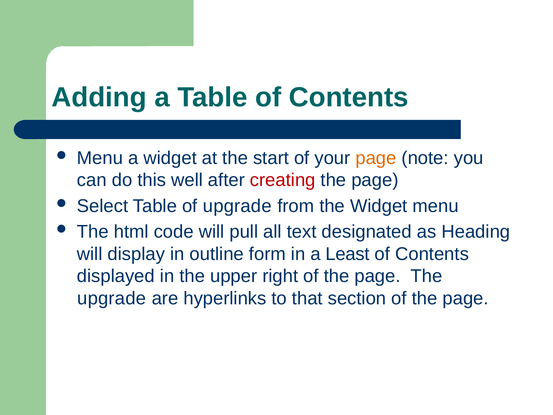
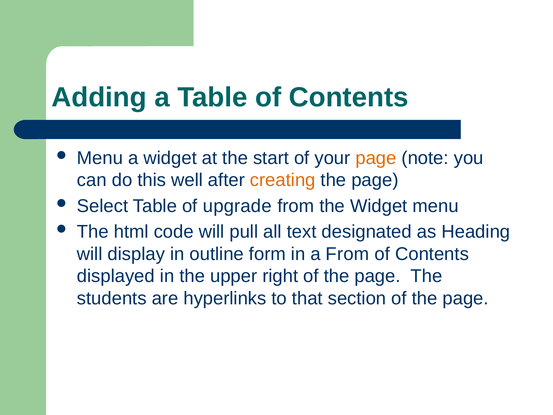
creating colour: red -> orange
a Least: Least -> From
upgrade at (112, 298): upgrade -> students
